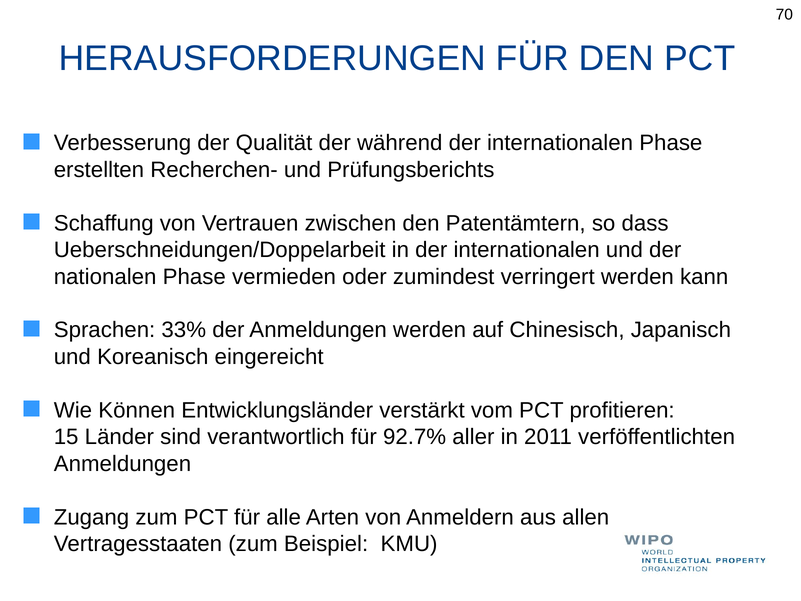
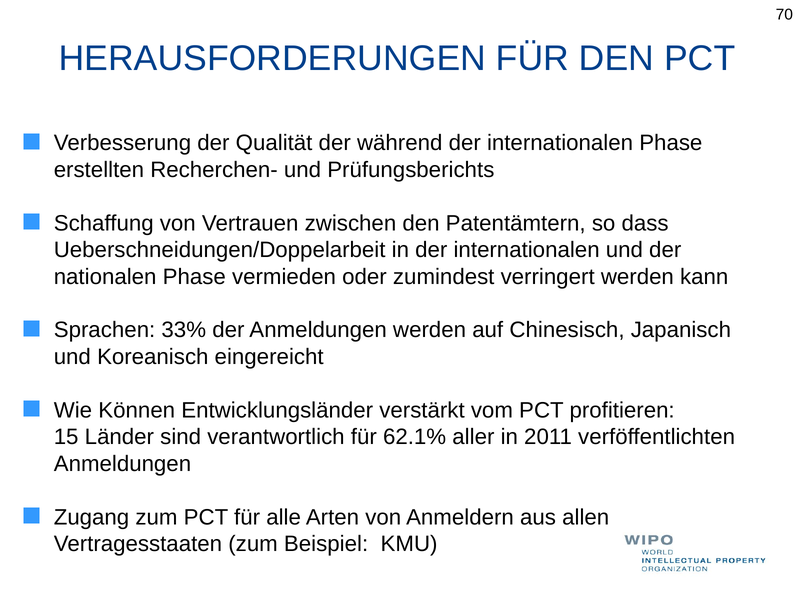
92.7%: 92.7% -> 62.1%
